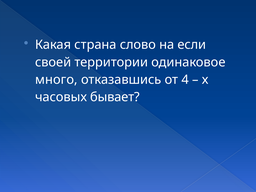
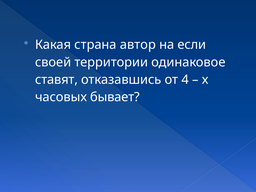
слово: слово -> автор
много: много -> ставят
